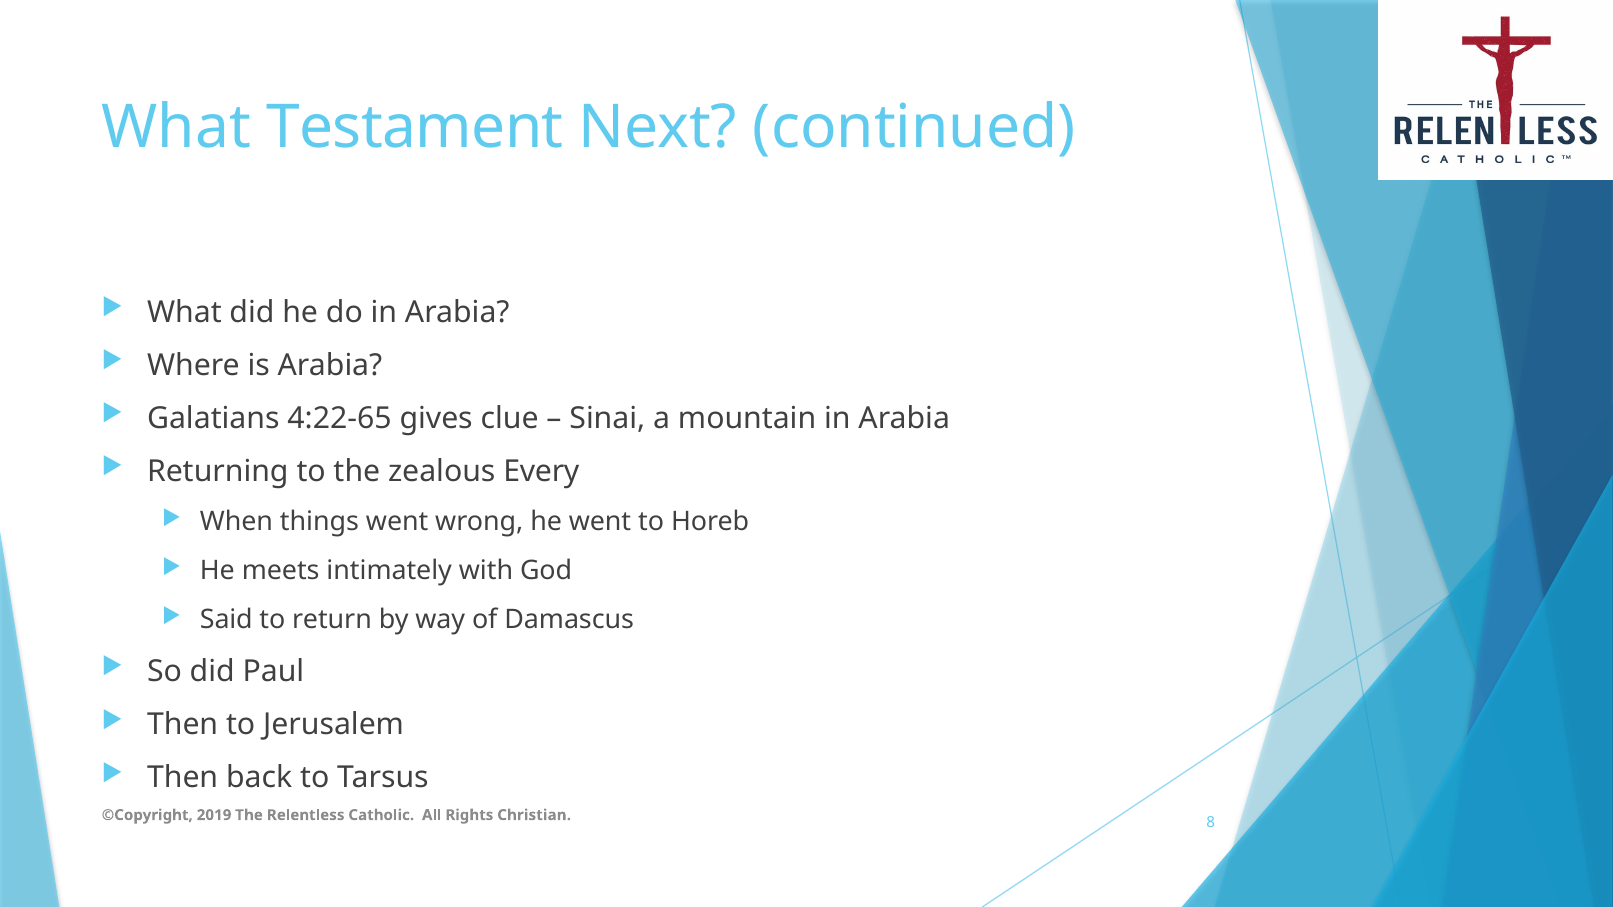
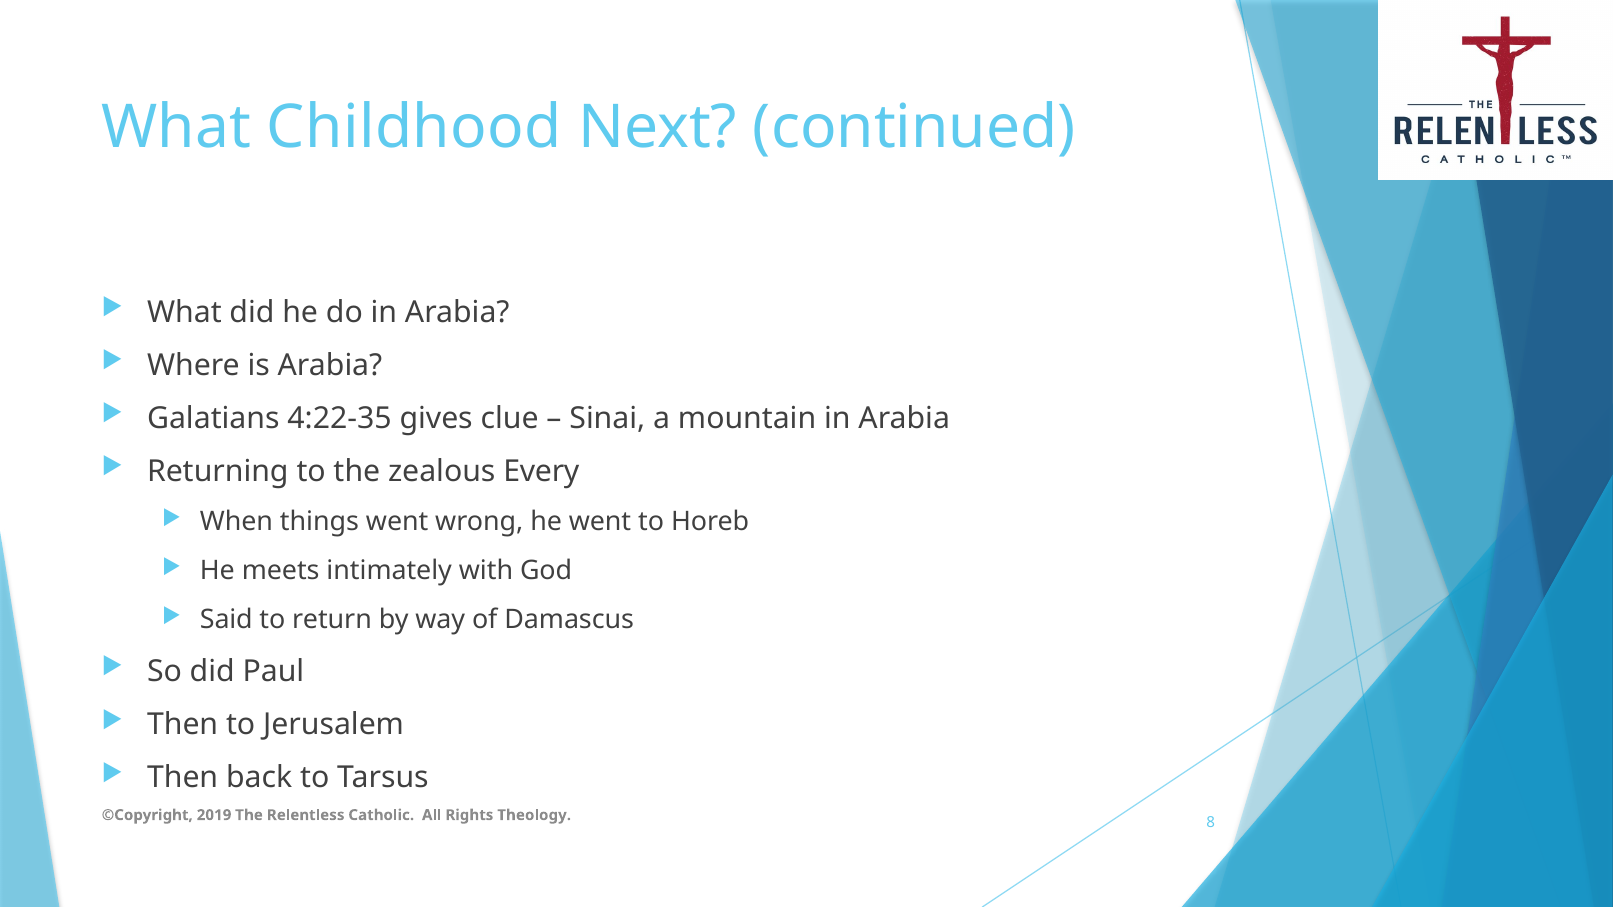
Testament: Testament -> Childhood
4:22-65: 4:22-65 -> 4:22-35
Christian: Christian -> Theology
